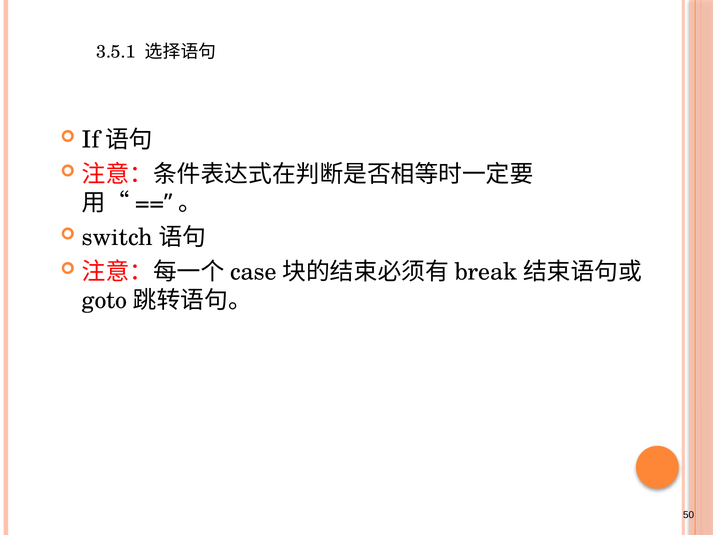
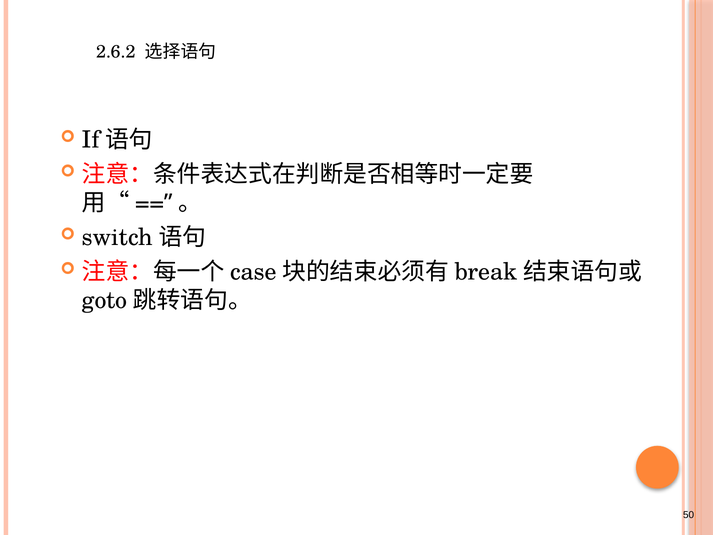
3.5.1: 3.5.1 -> 2.6.2
